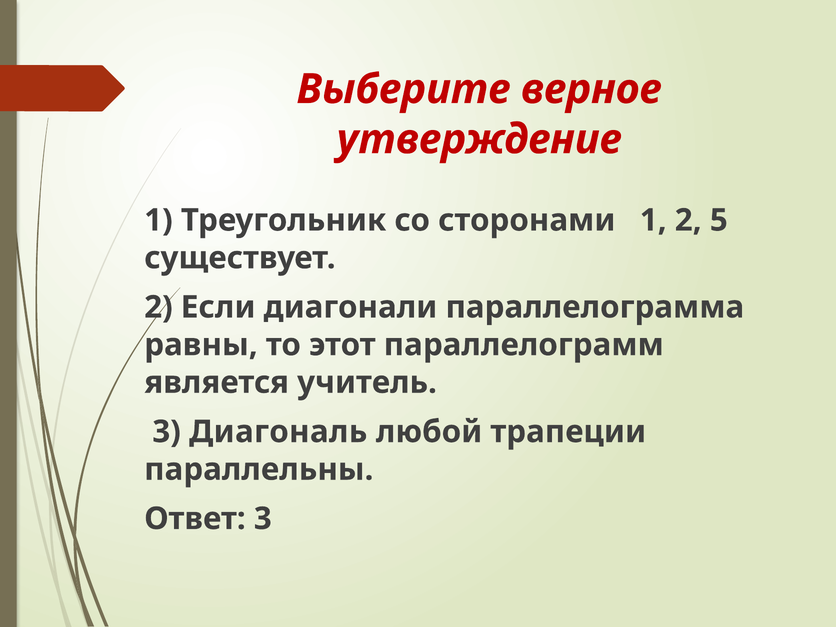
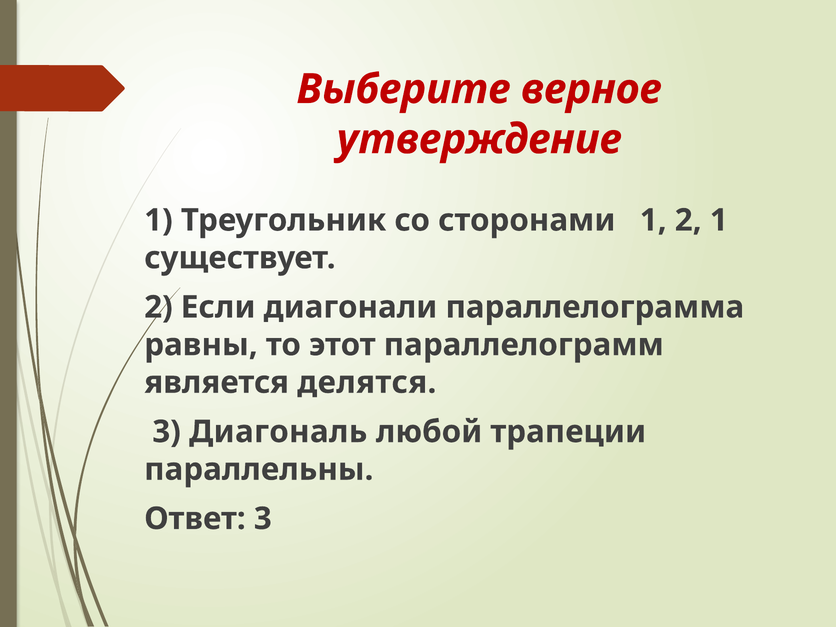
2 5: 5 -> 1
учитель: учитель -> делятся
